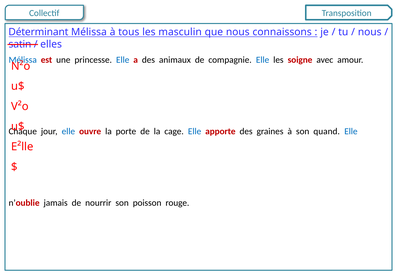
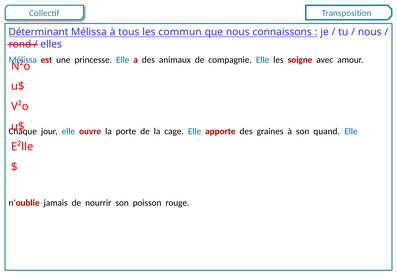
masculin: masculin -> commun
satin: satin -> rond
